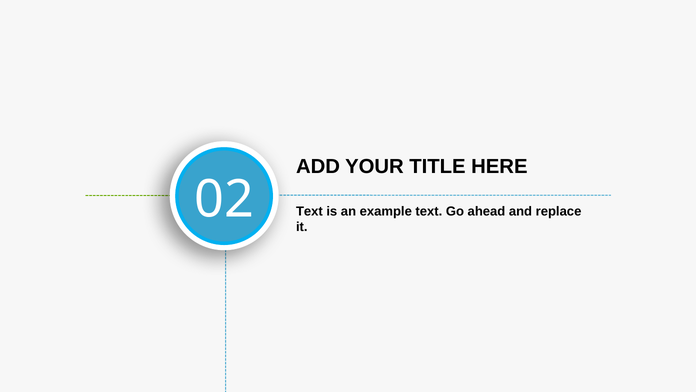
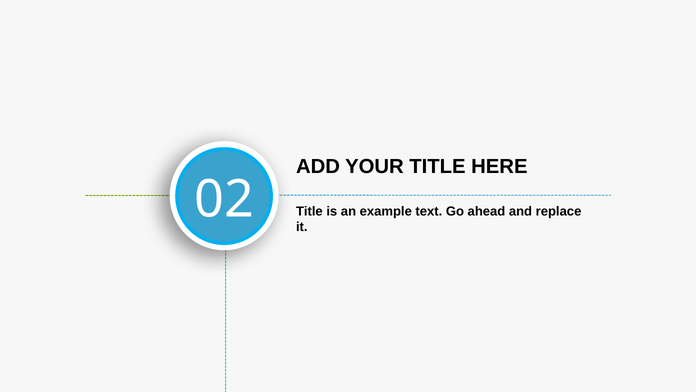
Text at (309, 211): Text -> Title
